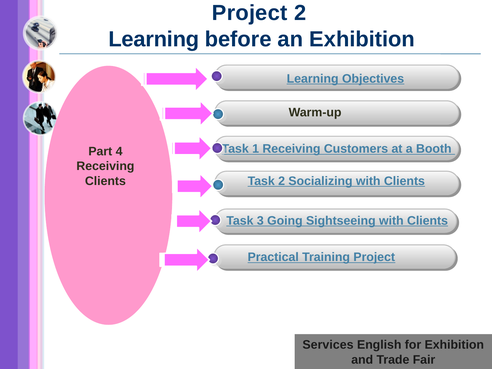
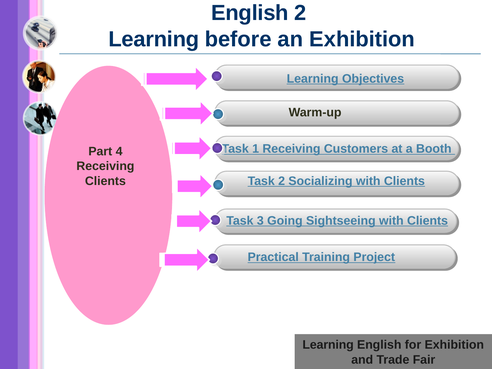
Project at (250, 13): Project -> English
Services at (328, 345): Services -> Learning
